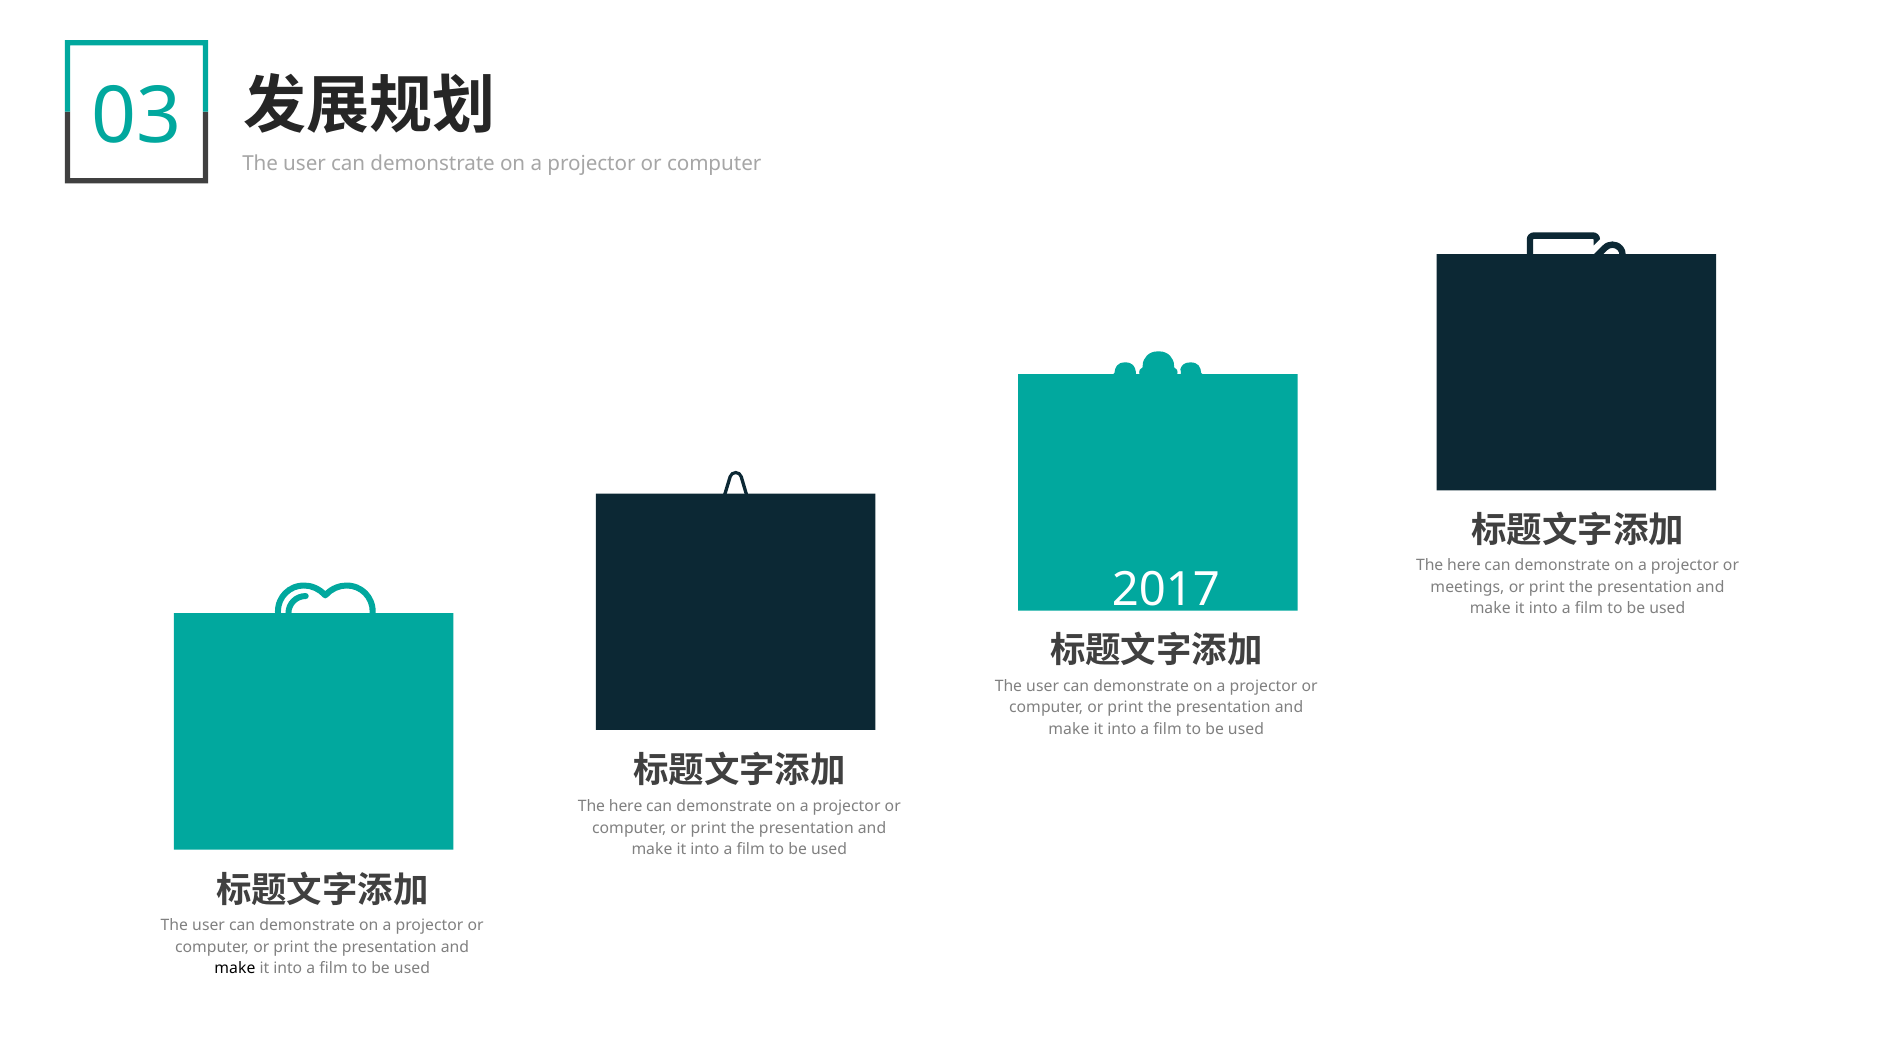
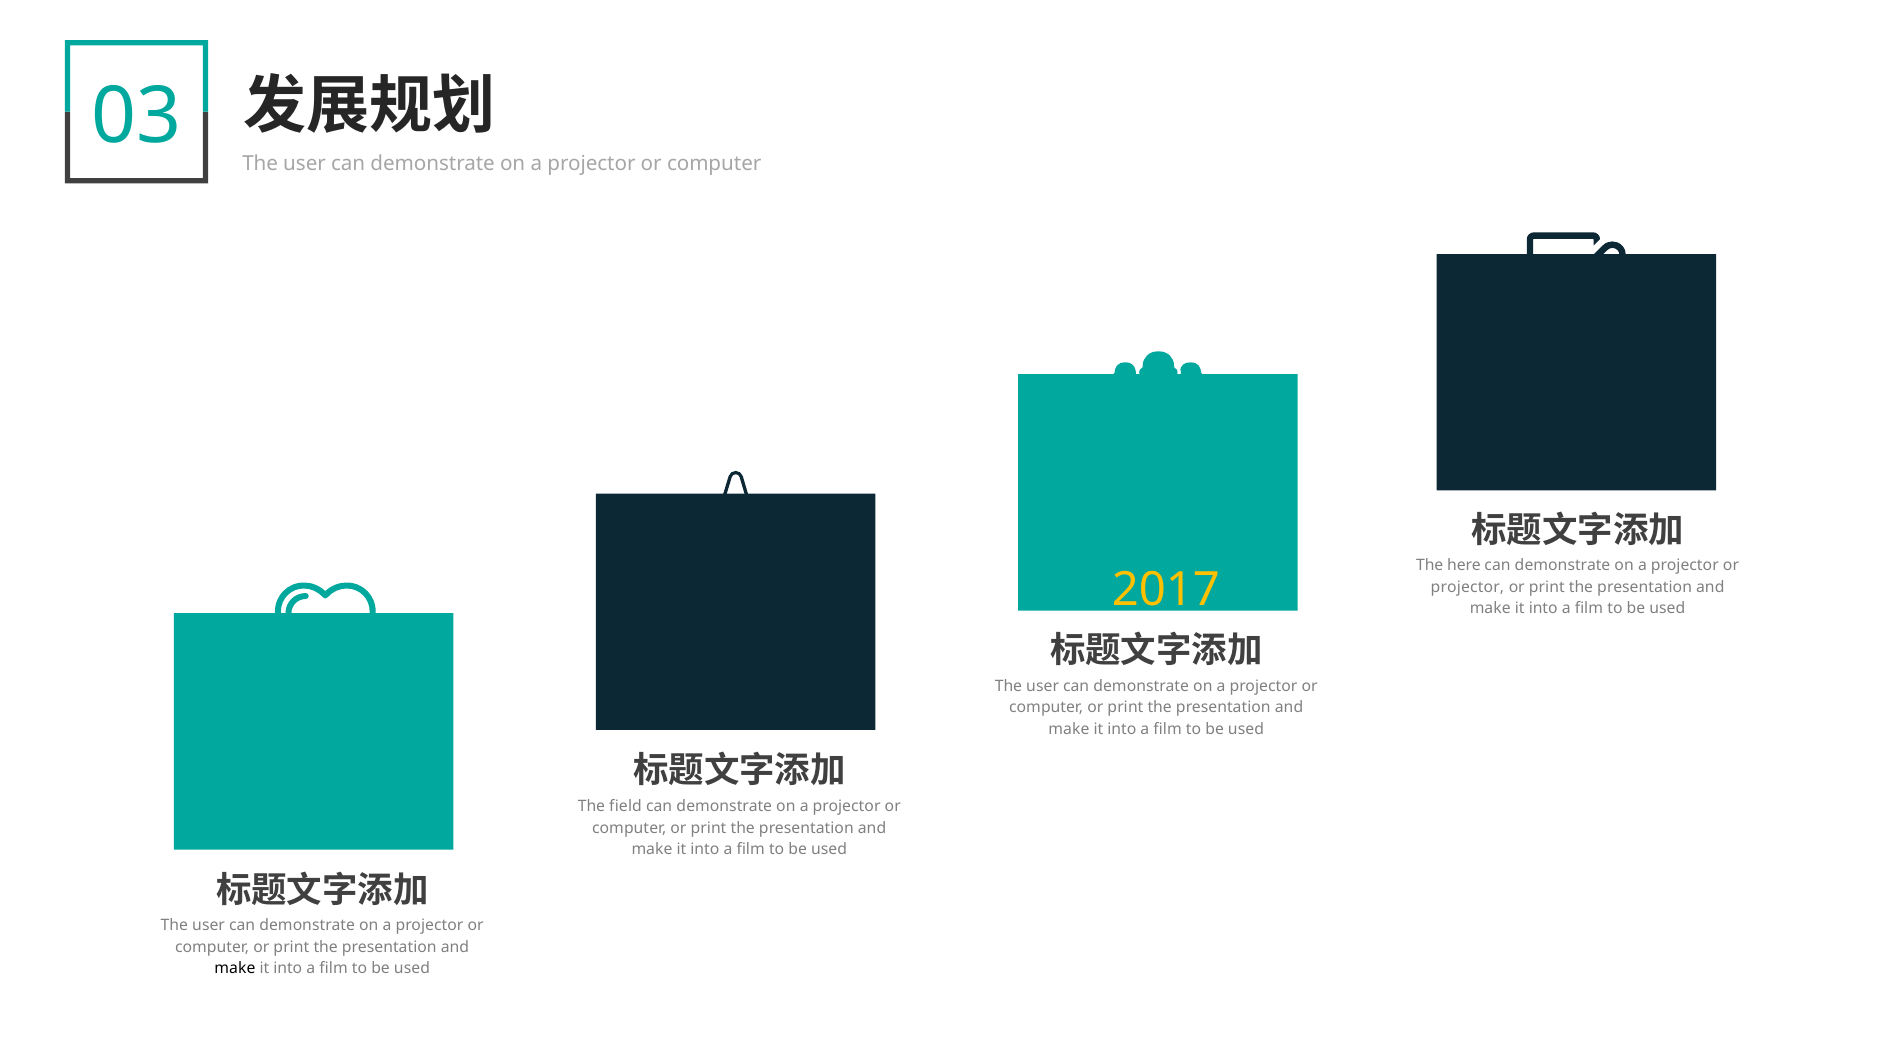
2017 colour: white -> yellow
meetings at (1467, 587): meetings -> projector
here at (626, 807): here -> field
